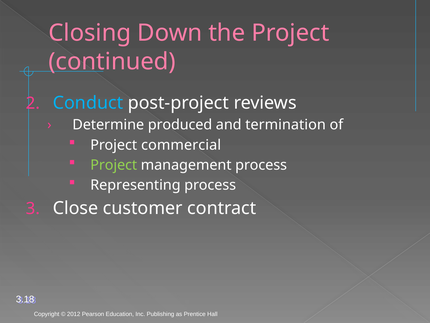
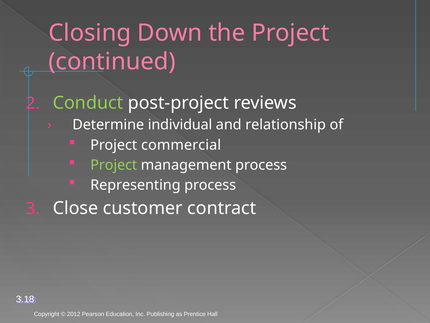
Conduct colour: light blue -> light green
produced: produced -> individual
termination: termination -> relationship
